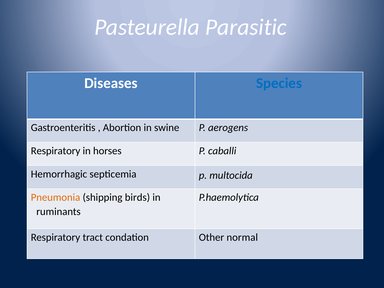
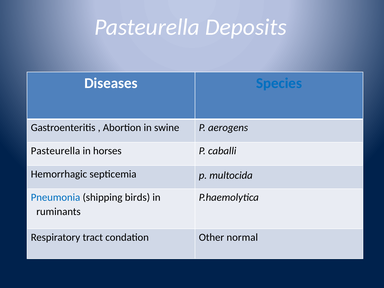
Parasitic: Parasitic -> Deposits
Respiratory at (56, 151): Respiratory -> Pasteurella
Pneumonia colour: orange -> blue
